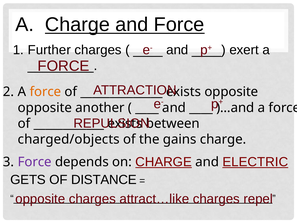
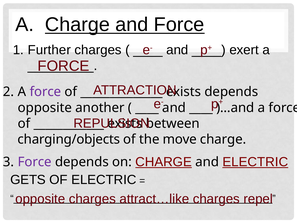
force at (45, 92) colour: orange -> purple
exists opposite: opposite -> depends
charged/objects: charged/objects -> charging/objects
gains: gains -> move
OF DISTANCE: DISTANCE -> ELECTRIC
